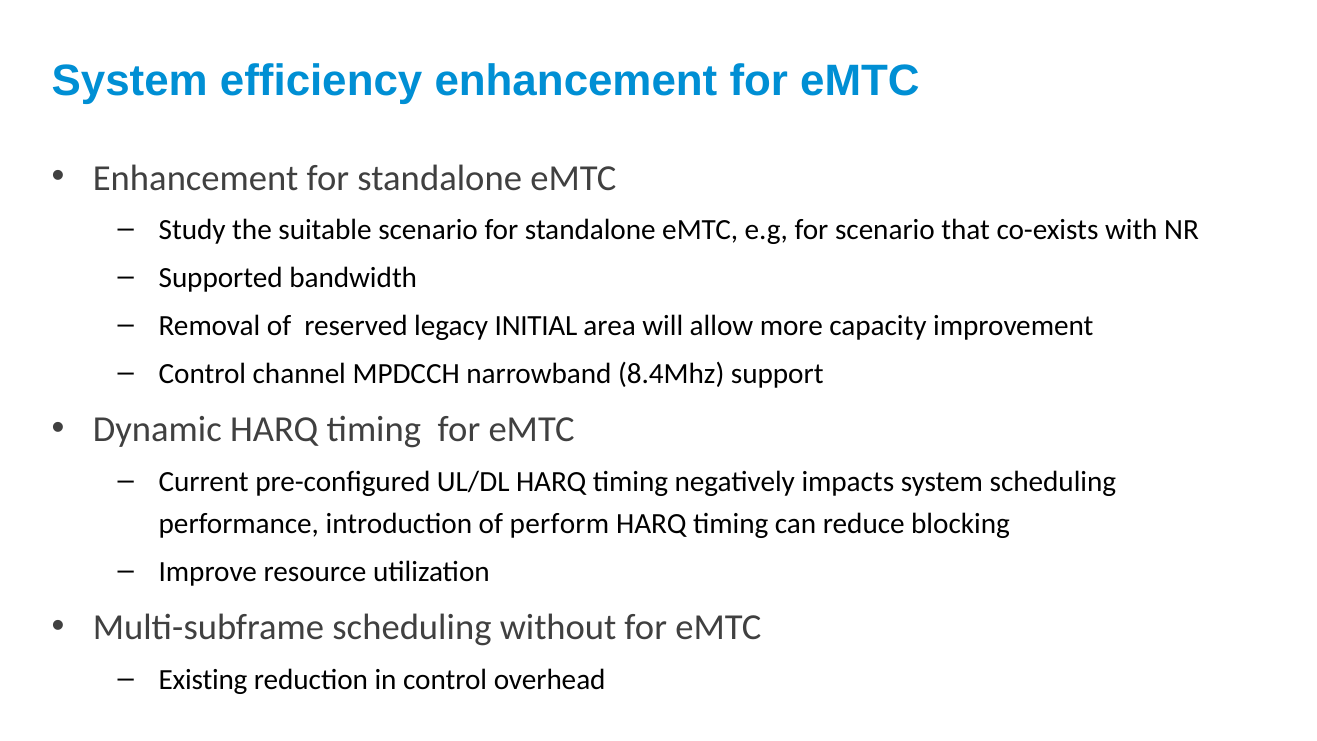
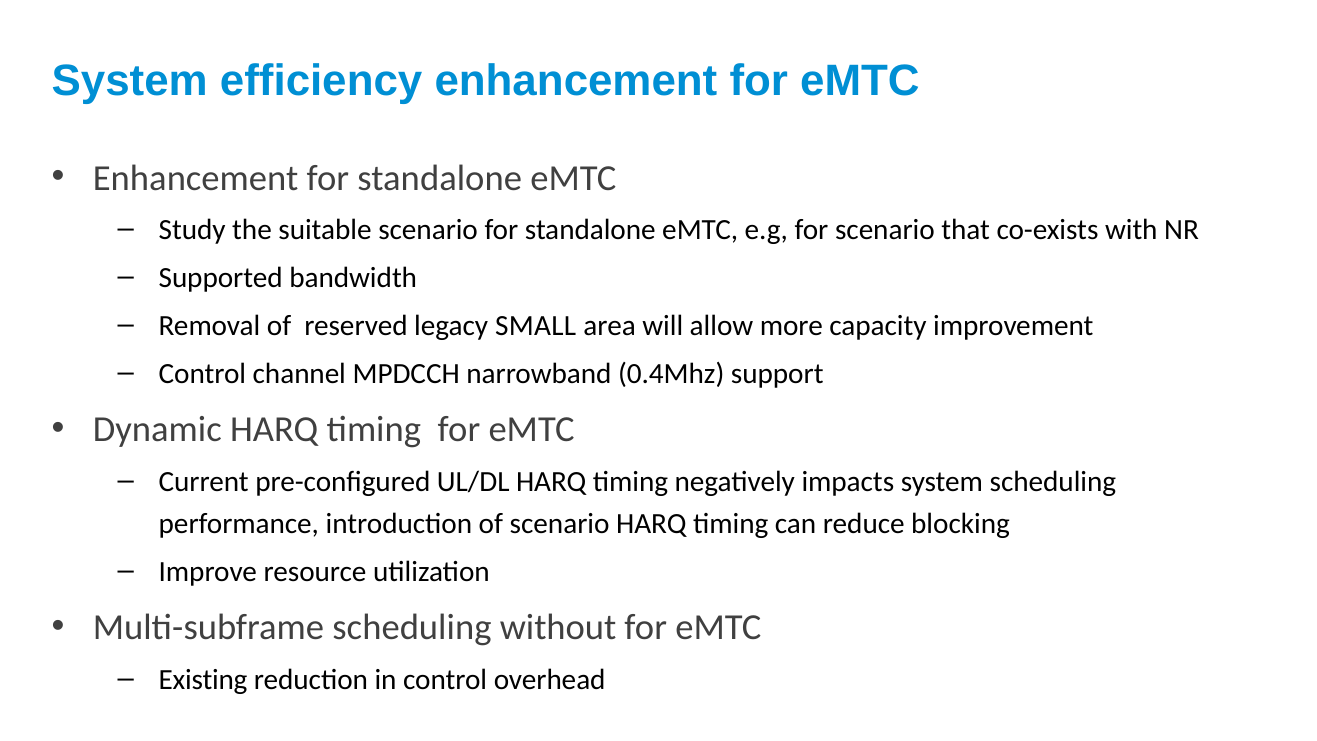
INITIAL: INITIAL -> SMALL
8.4Mhz: 8.4Mhz -> 0.4Mhz
of perform: perform -> scenario
